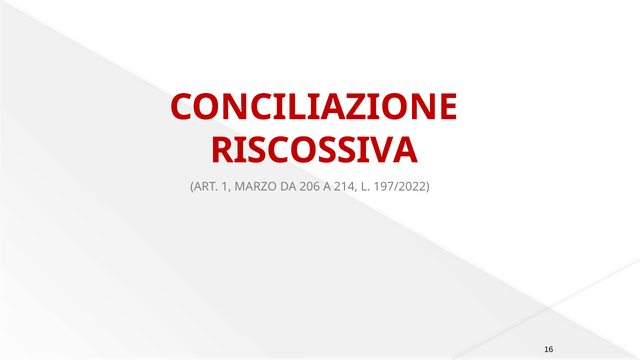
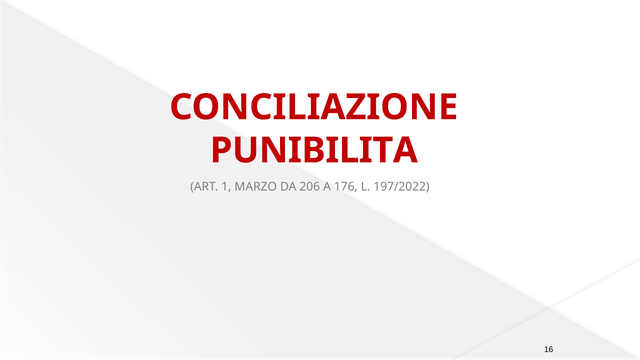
RISCOSSIVA: RISCOSSIVA -> PUNIBILITA
214: 214 -> 176
